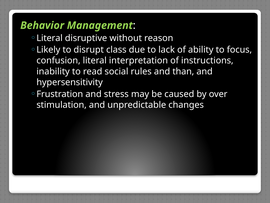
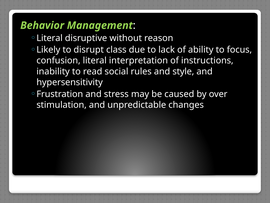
than: than -> style
